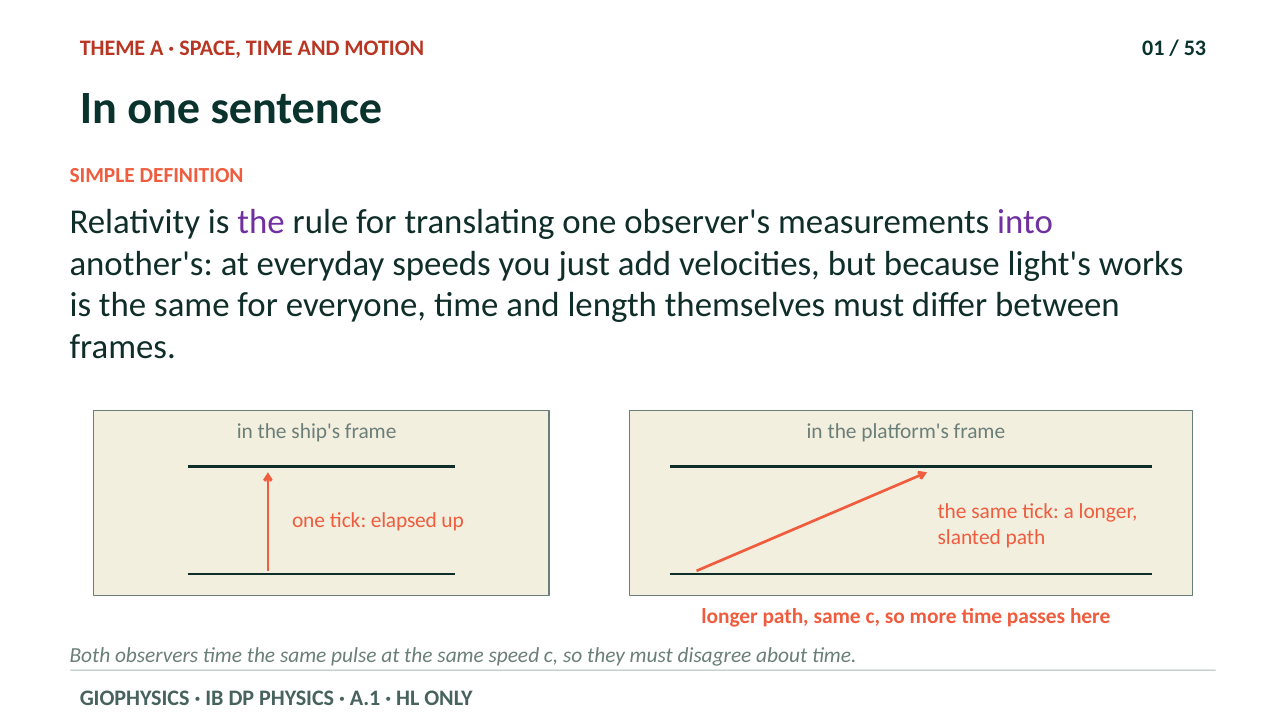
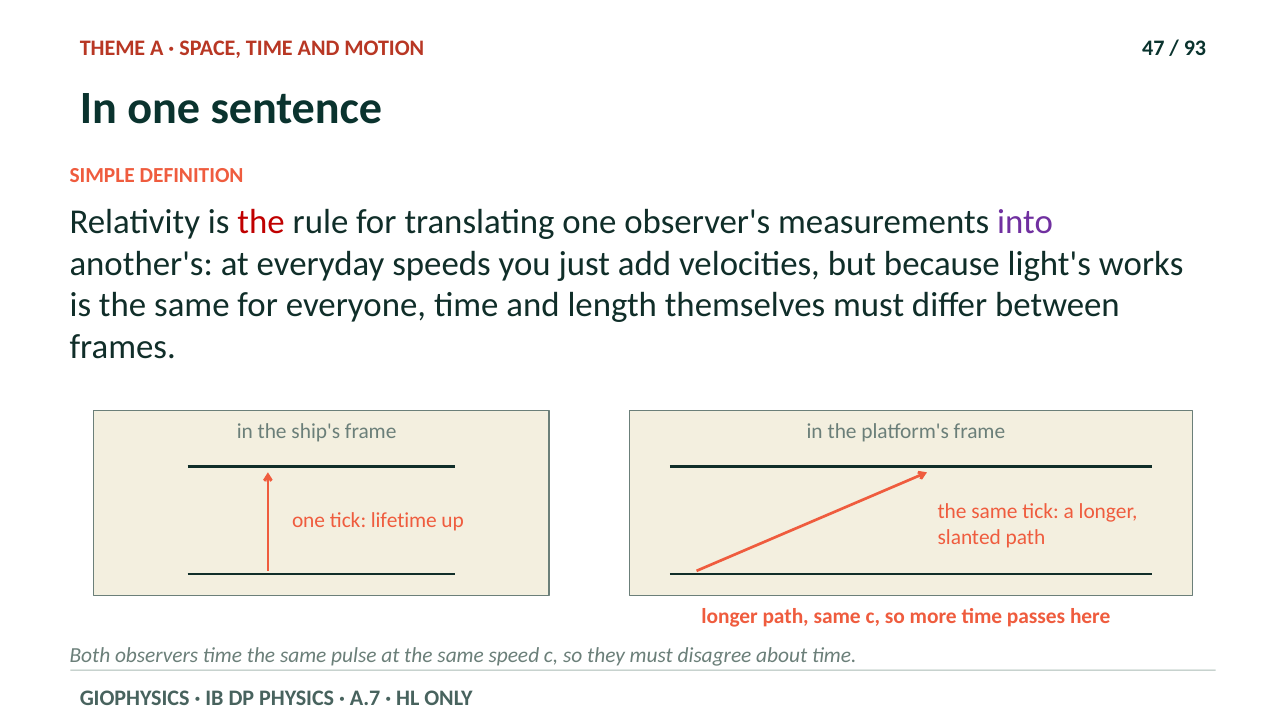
01: 01 -> 47
53: 53 -> 93
the at (261, 222) colour: purple -> red
elapsed: elapsed -> lifetime
A.1: A.1 -> A.7
